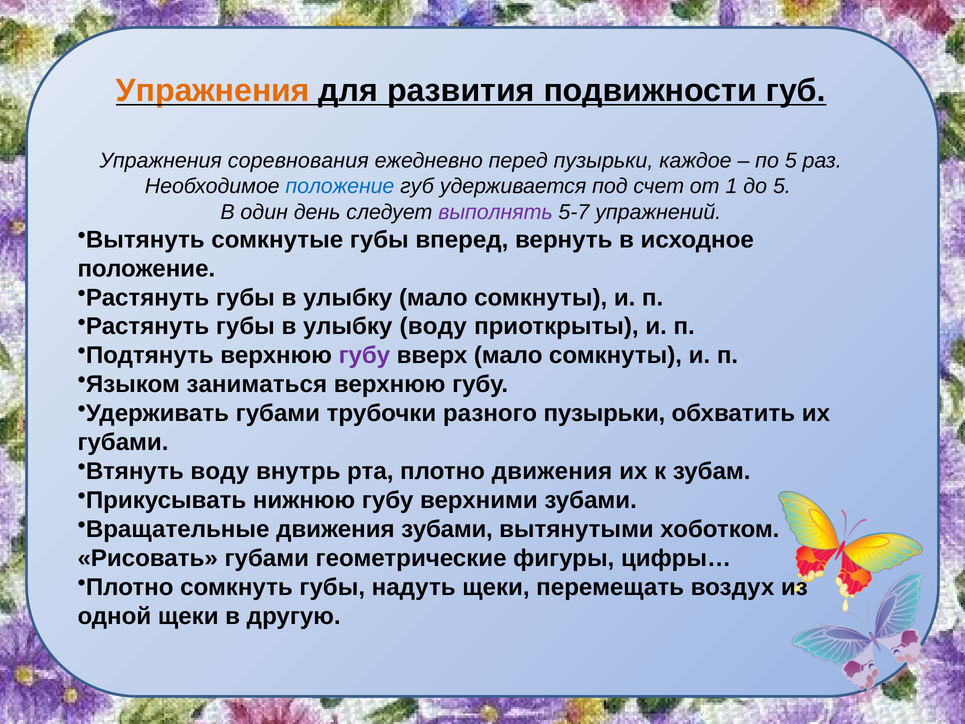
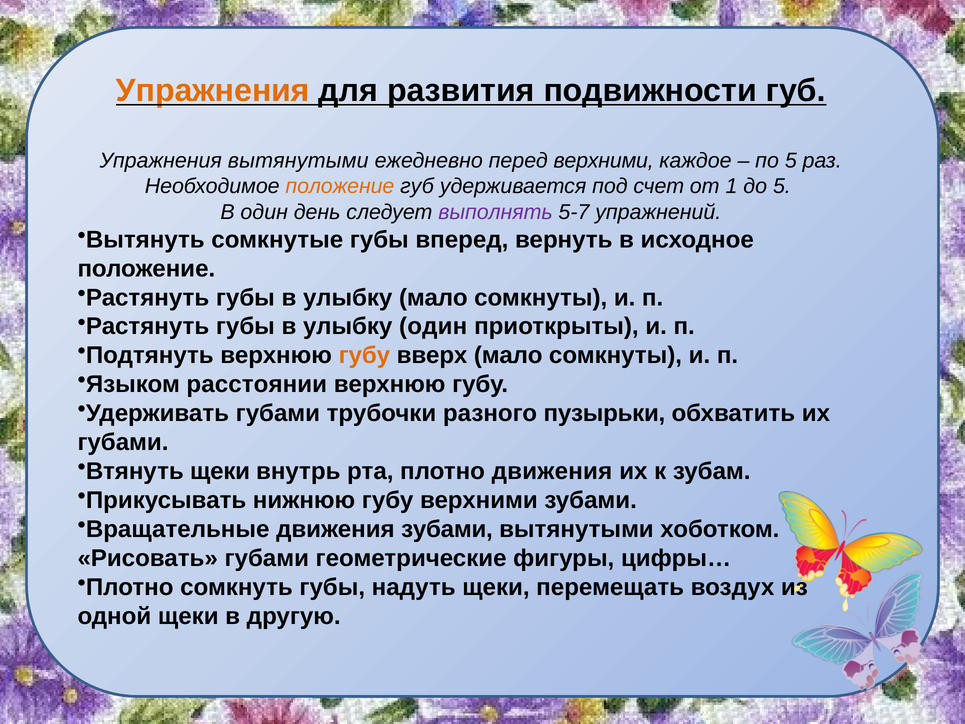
Упражнения соревнования: соревнования -> вытянутыми
перед пузырьки: пузырьки -> верхними
положение at (340, 186) colour: blue -> orange
улыбку воду: воду -> один
губу at (364, 355) colour: purple -> orange
заниматься: заниматься -> расстоянии
Втянуть воду: воду -> щеки
